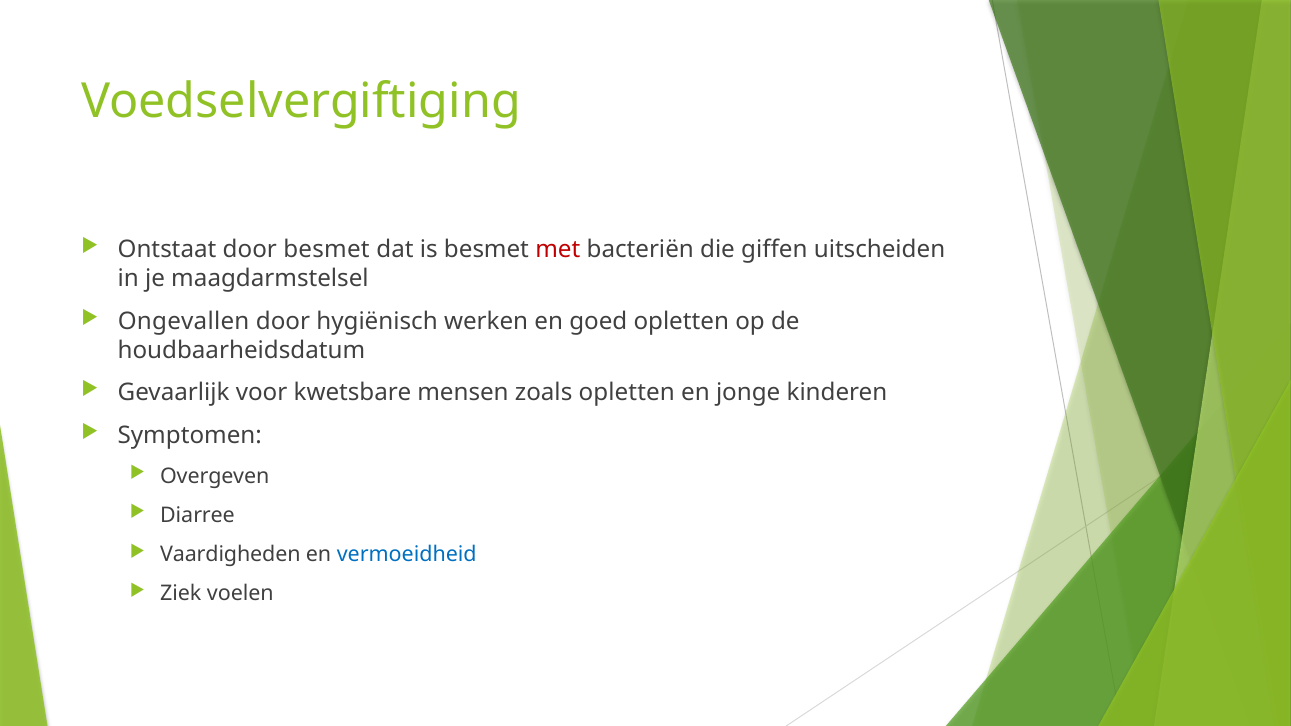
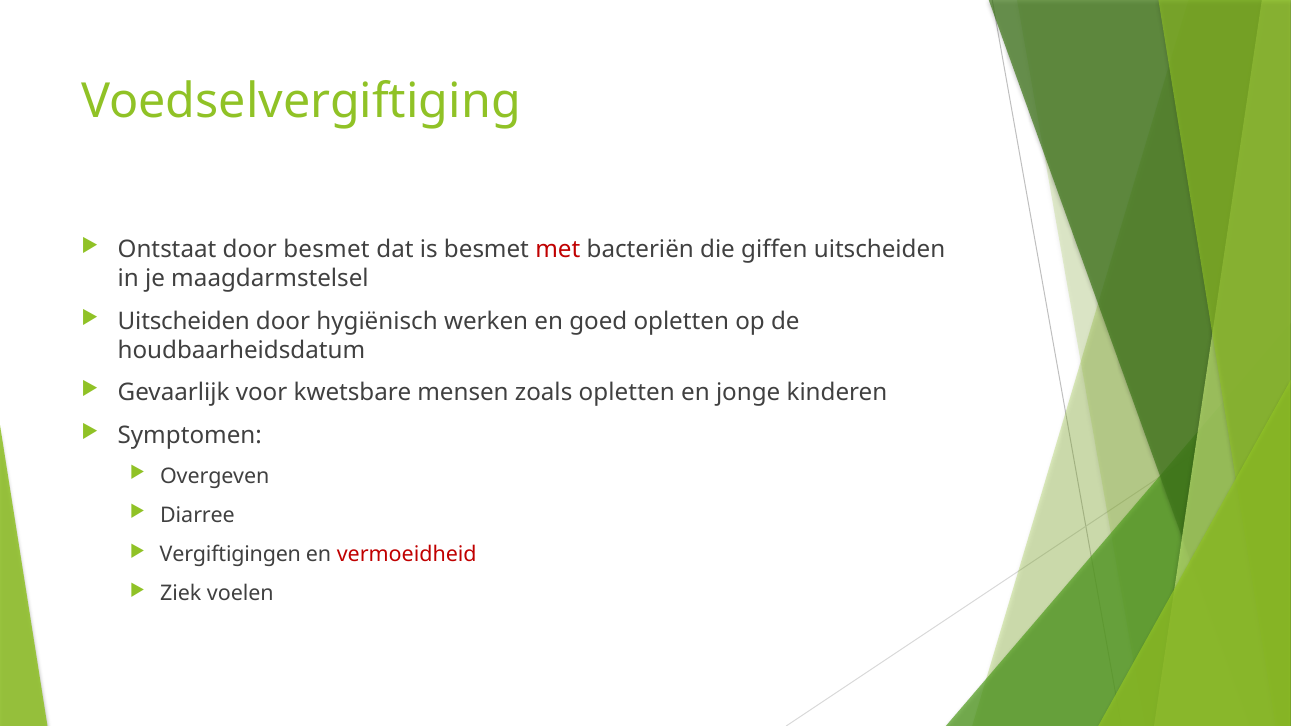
Ongevallen at (184, 321): Ongevallen -> Uitscheiden
Vaardigheden: Vaardigheden -> Vergiftigingen
vermoeidheid colour: blue -> red
